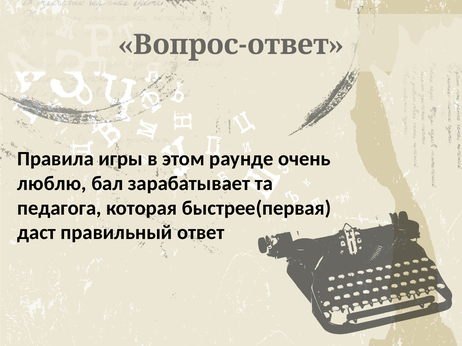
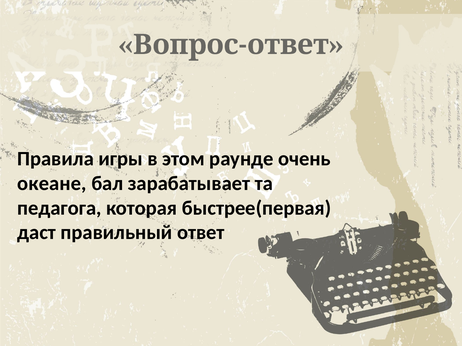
люблю: люблю -> океане
